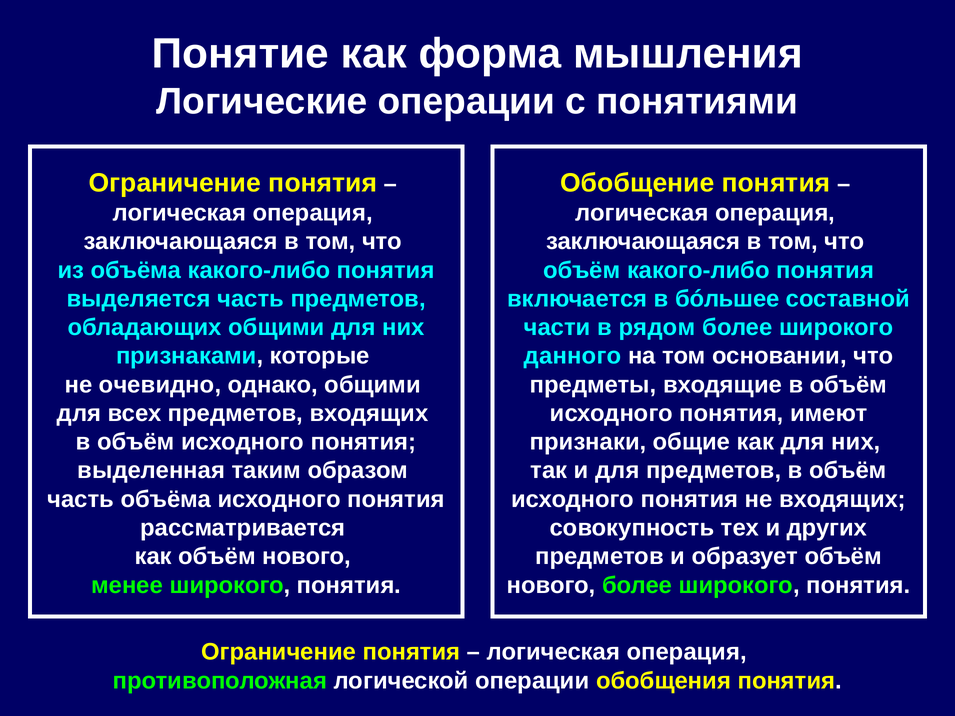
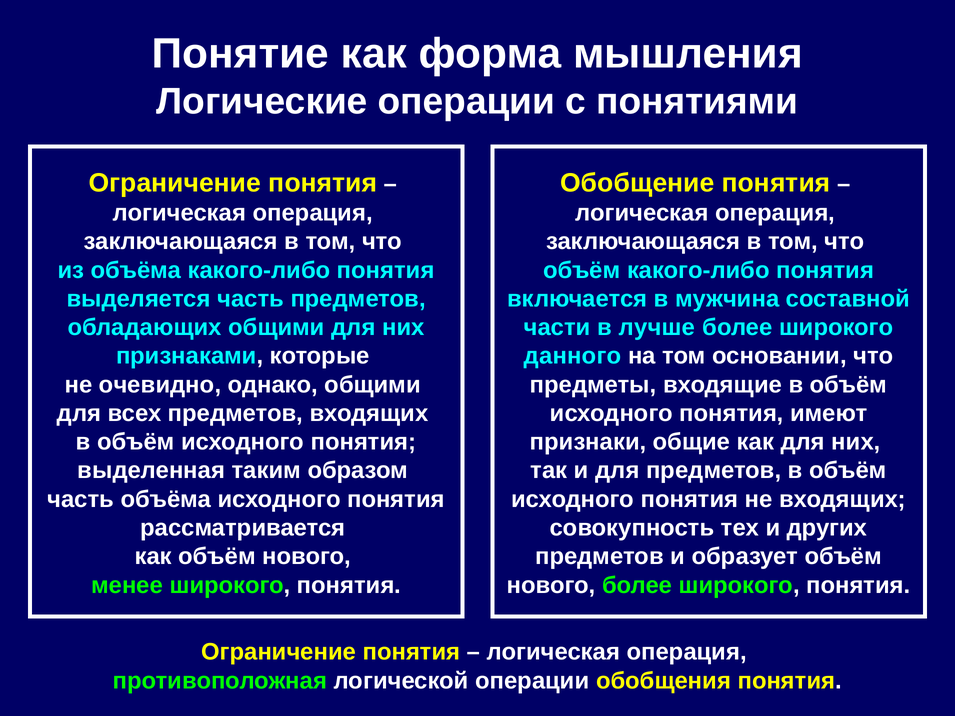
бóльшее: бóльшее -> мужчина
рядом: рядом -> лучше
